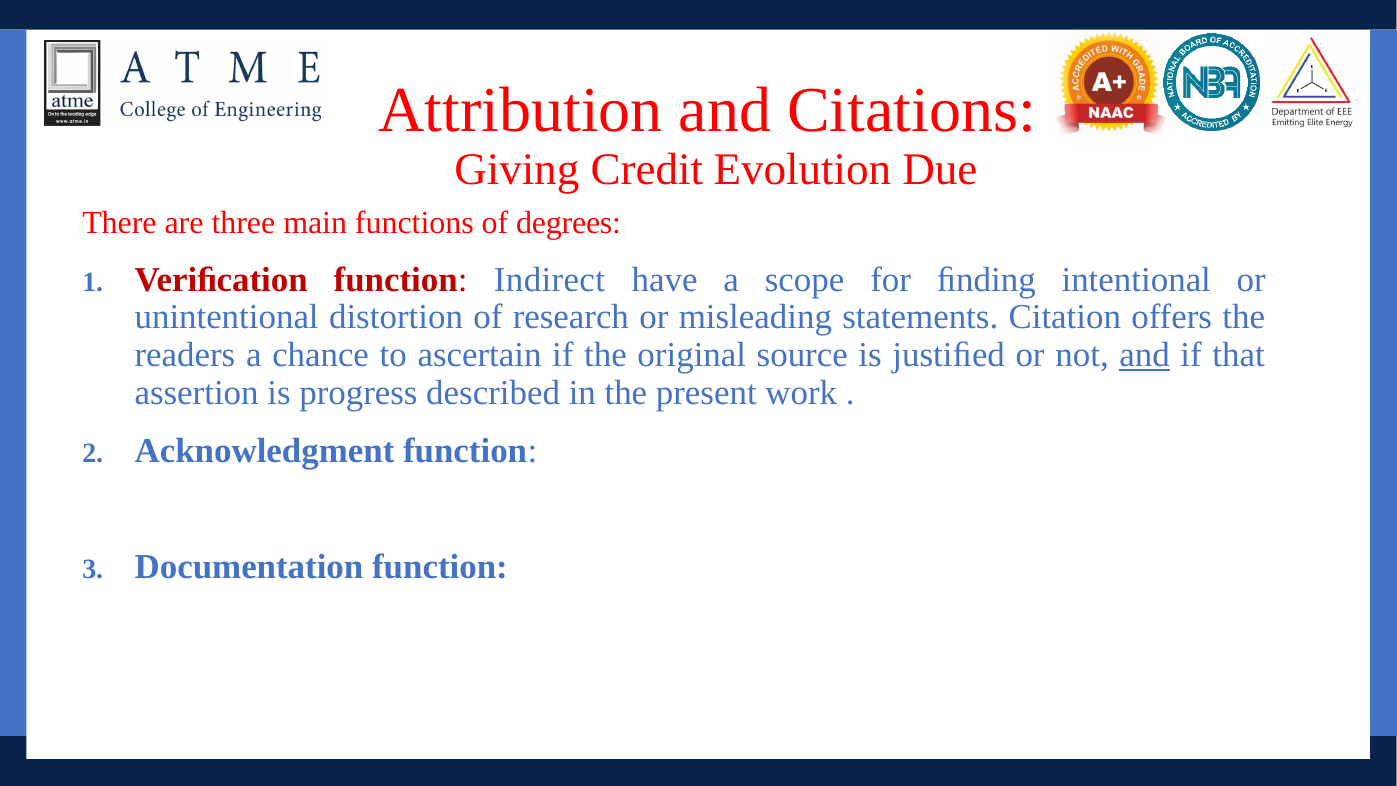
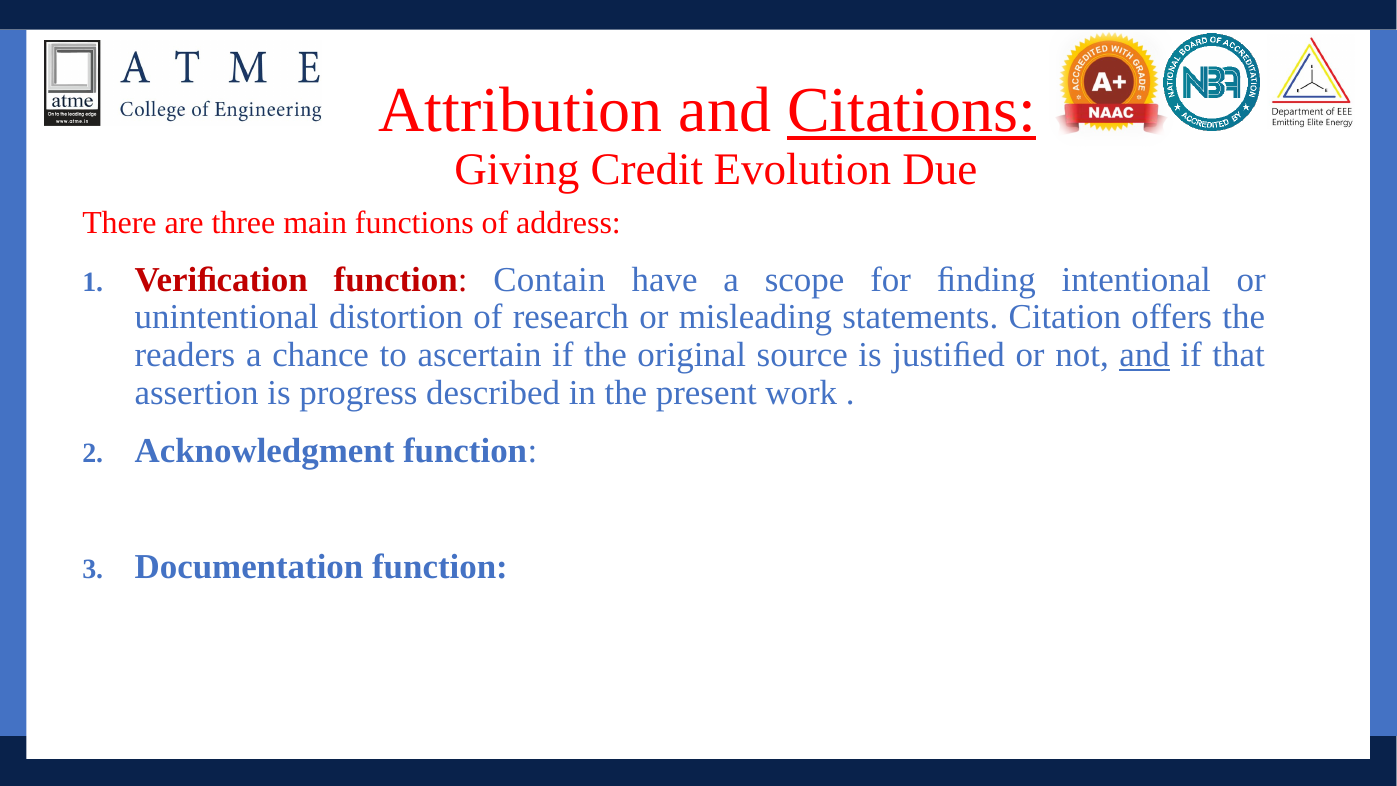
Citations underline: none -> present
degrees: degrees -> address
Indirect: Indirect -> Contain
